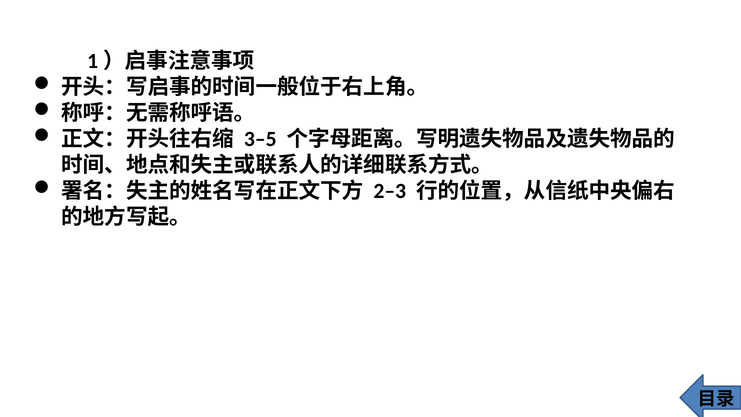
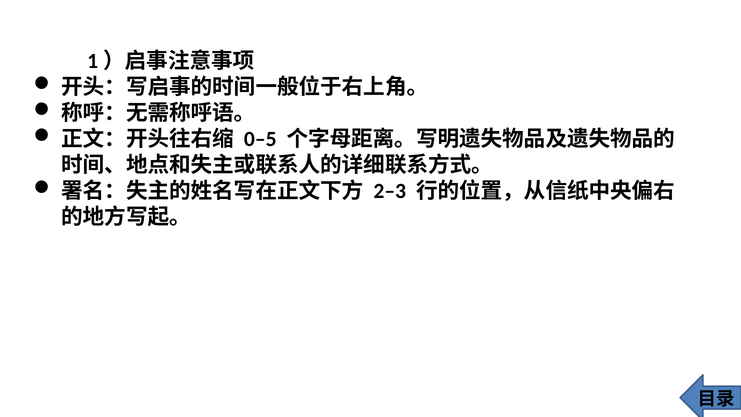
3–5: 3–5 -> 0–5
